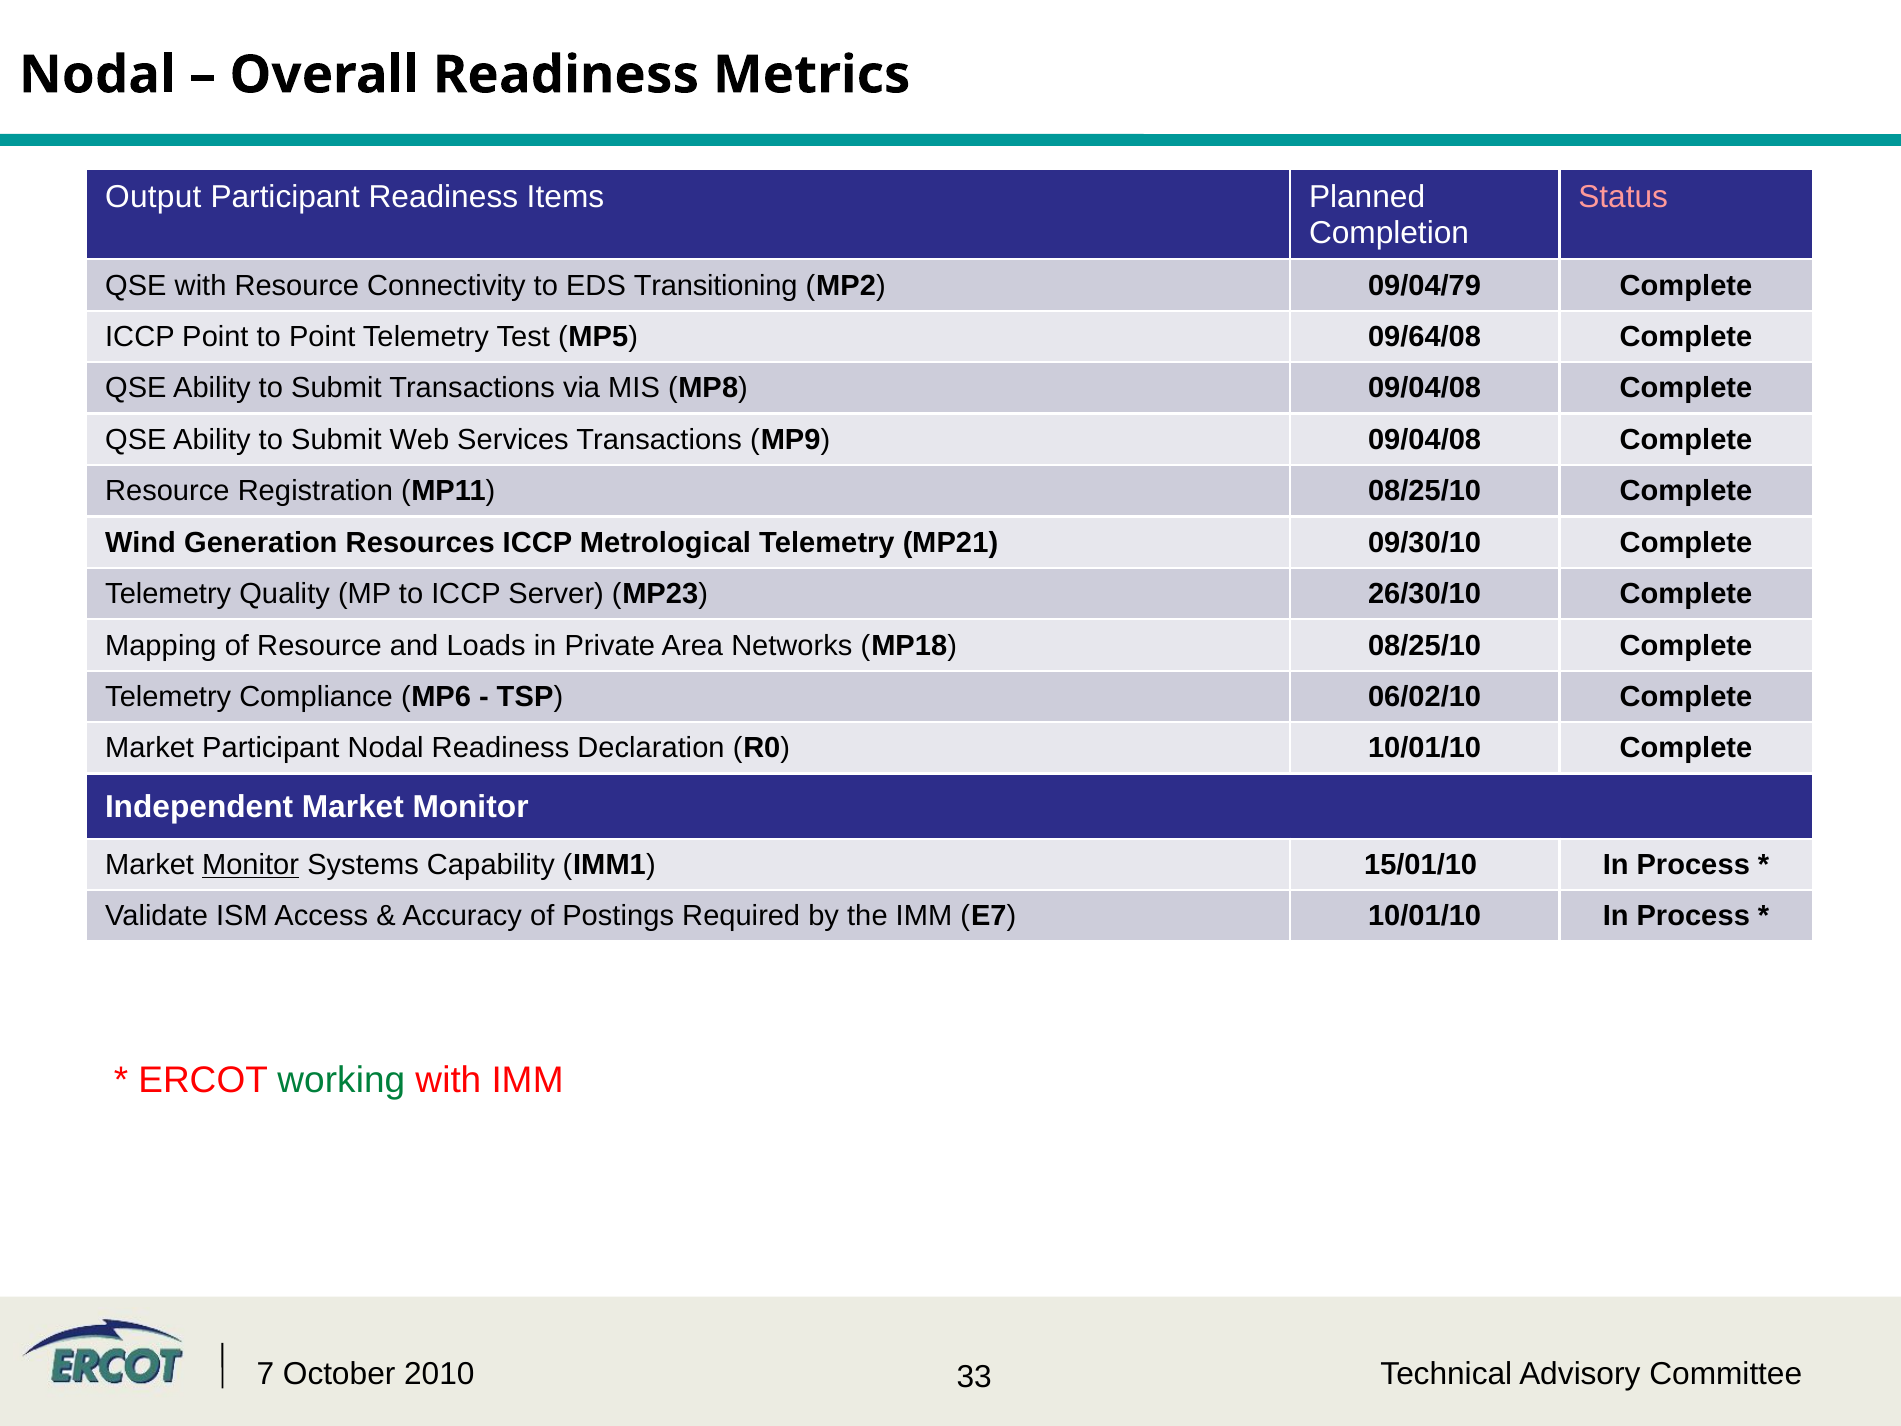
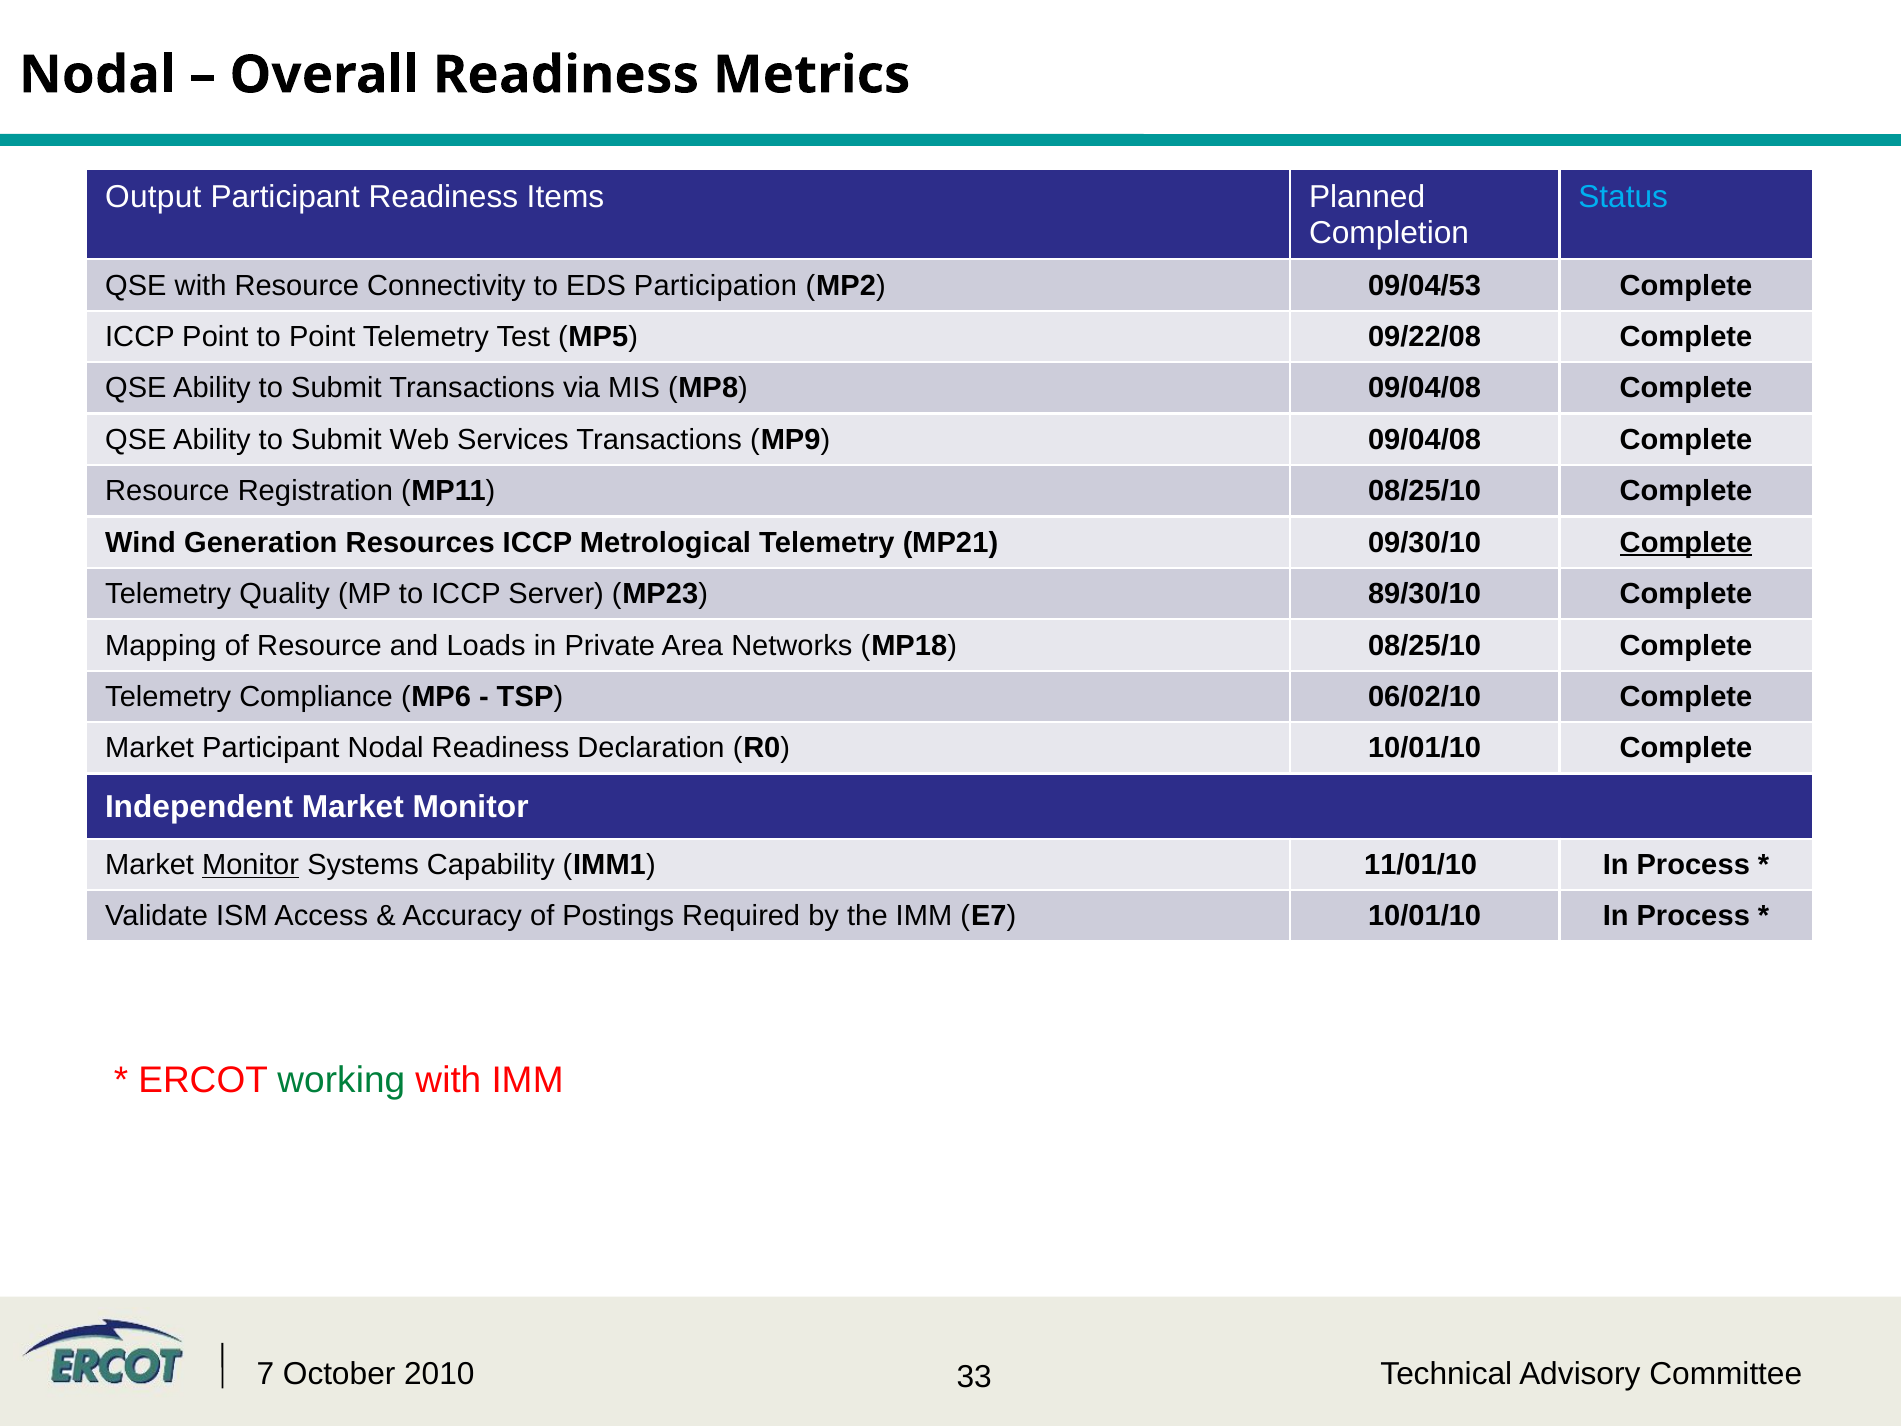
Status colour: pink -> light blue
Transitioning: Transitioning -> Participation
09/04/79: 09/04/79 -> 09/04/53
09/64/08: 09/64/08 -> 09/22/08
Complete at (1686, 543) underline: none -> present
26/30/10: 26/30/10 -> 89/30/10
15/01/10: 15/01/10 -> 11/01/10
